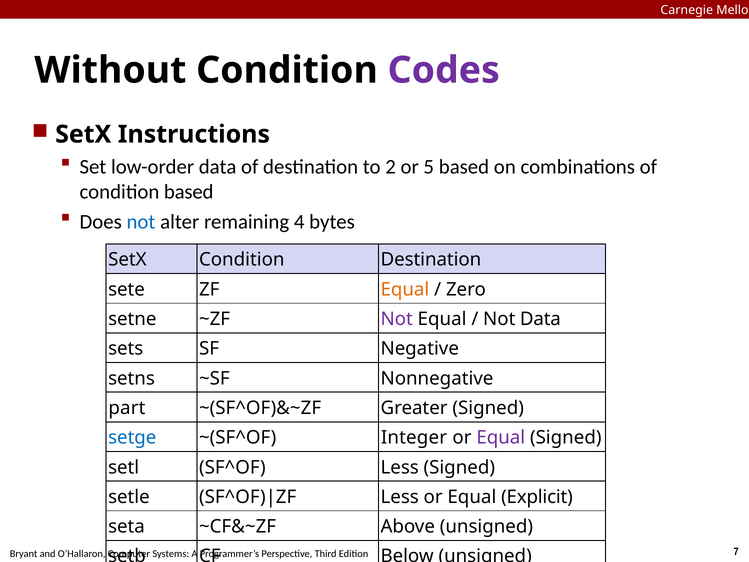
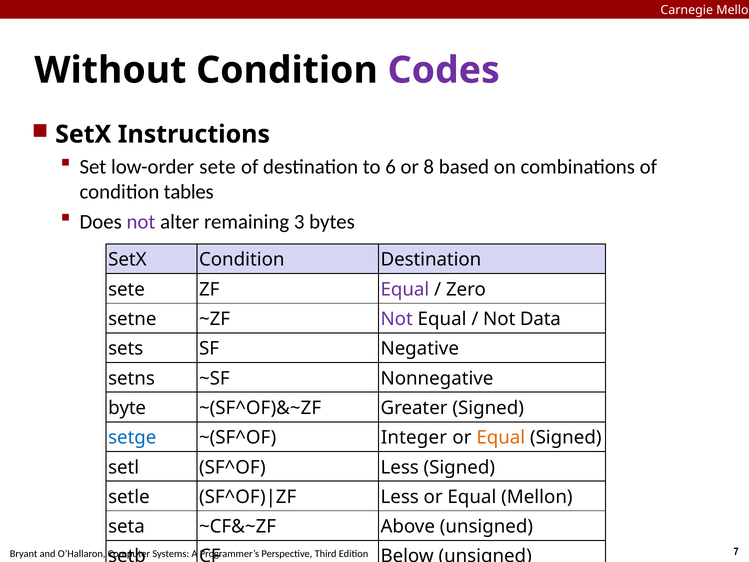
low-order data: data -> sete
2: 2 -> 6
5: 5 -> 8
condition based: based -> tables
not at (141, 222) colour: blue -> purple
4: 4 -> 3
Equal at (405, 289) colour: orange -> purple
part: part -> byte
Equal at (501, 438) colour: purple -> orange
Equal Explicit: Explicit -> Mellon
